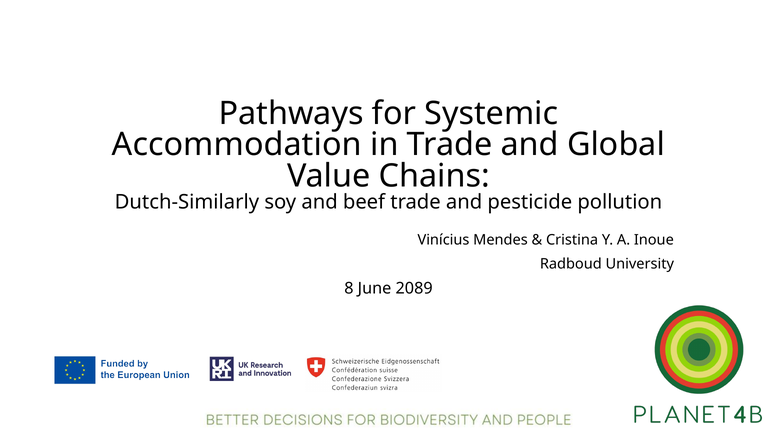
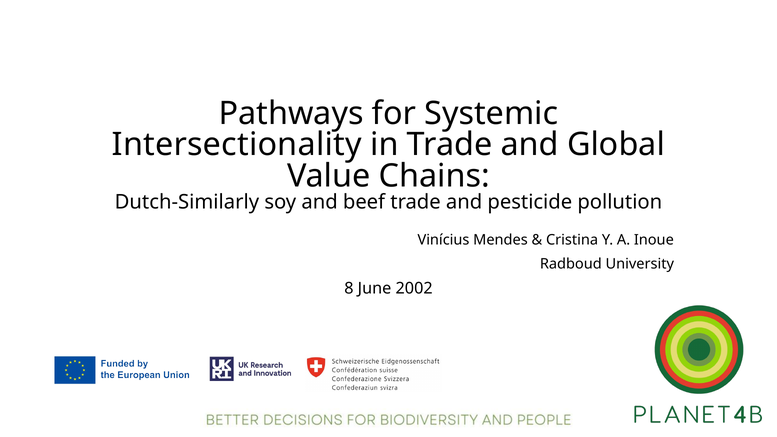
Accommodation: Accommodation -> Intersectionality
2089: 2089 -> 2002
